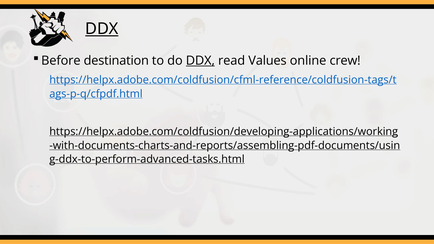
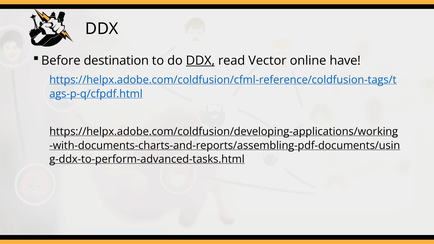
DDX at (102, 29) underline: present -> none
Values: Values -> Vector
crew: crew -> have
